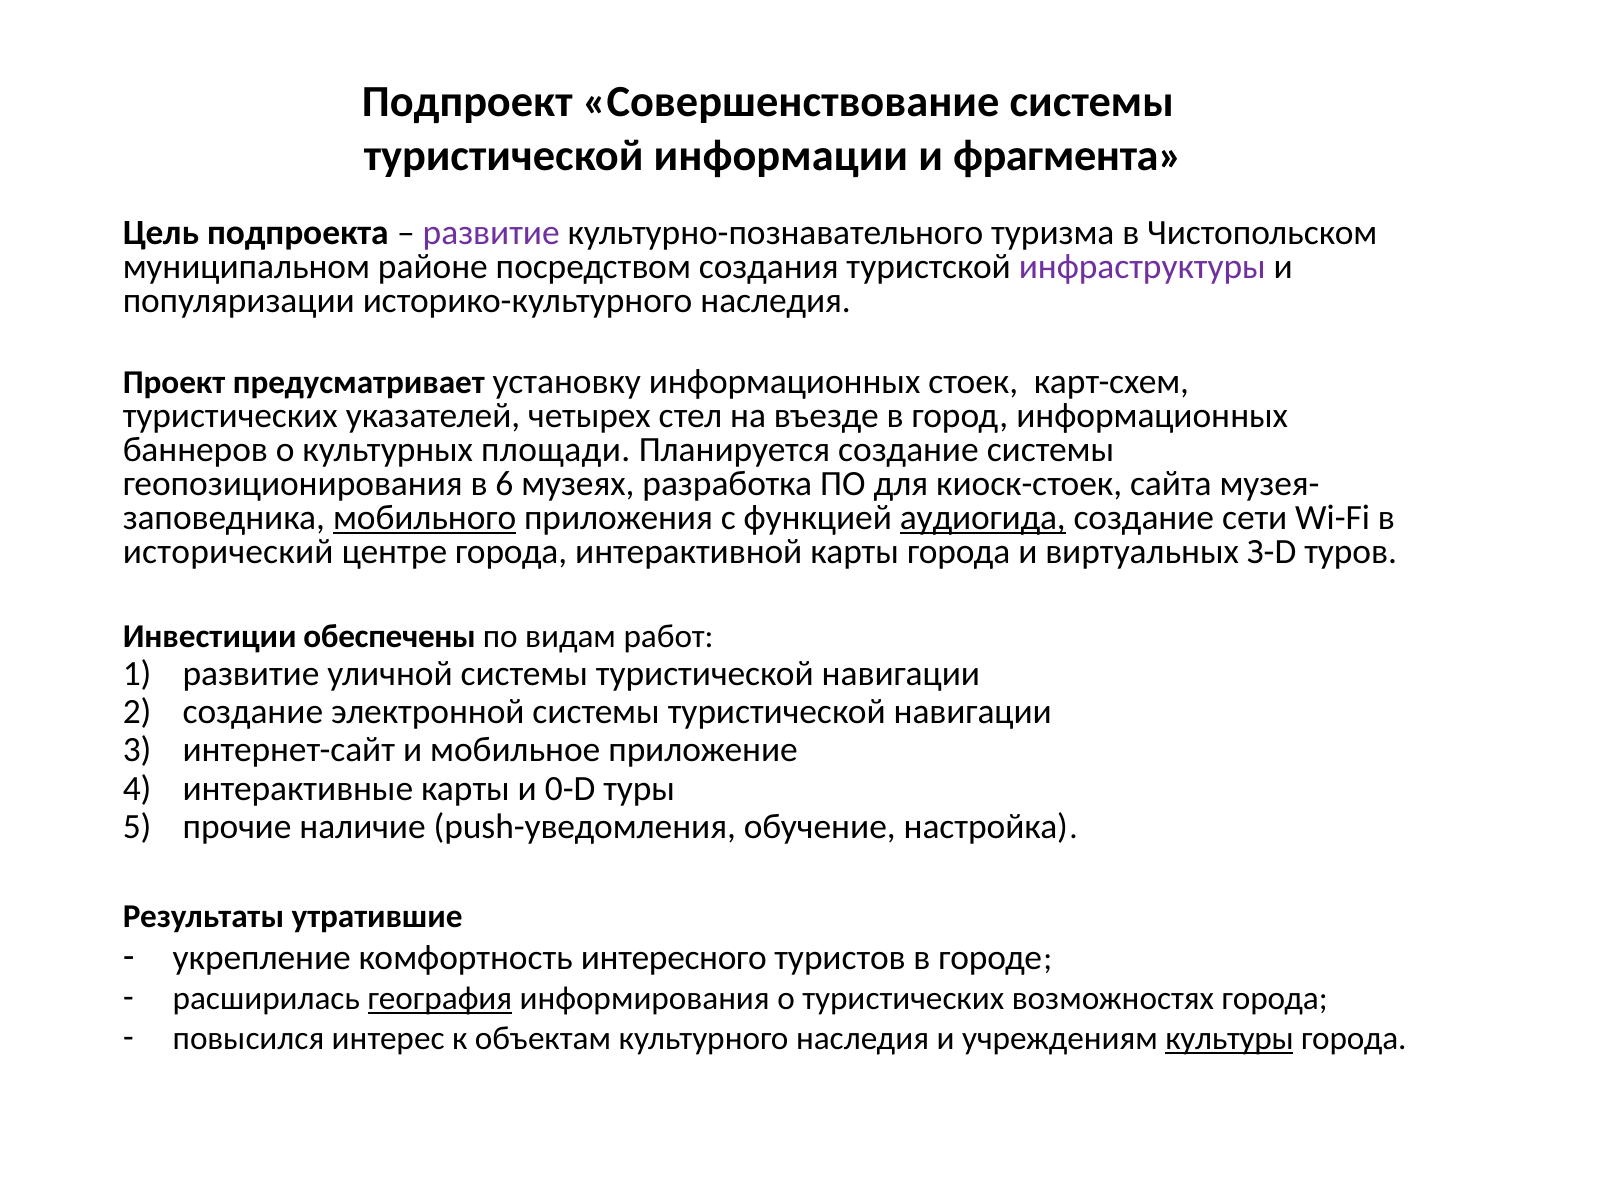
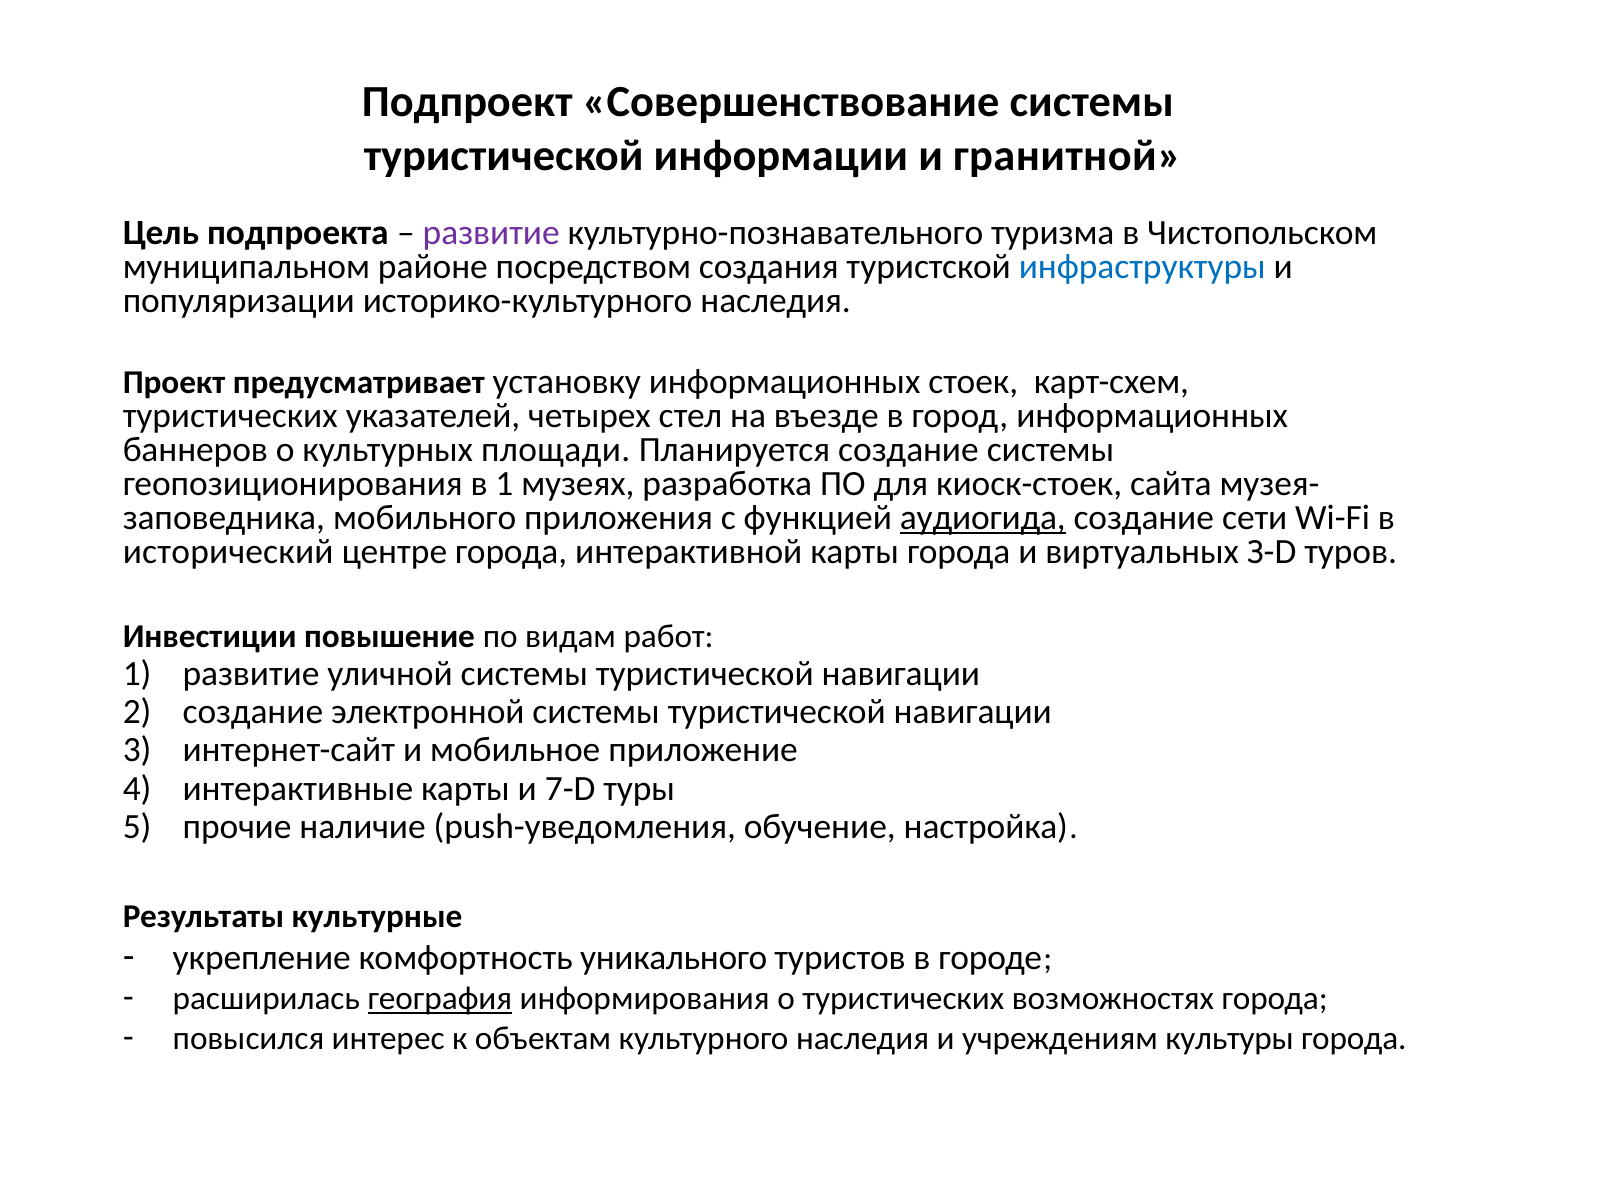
фрагмента: фрагмента -> гранитной
инфраструктуры colour: purple -> blue
в 6: 6 -> 1
мобильного underline: present -> none
обеспечены: обеспечены -> повышение
0-D: 0-D -> 7-D
утратившие: утратившие -> культурные
интересного: интересного -> уникального
культуры underline: present -> none
